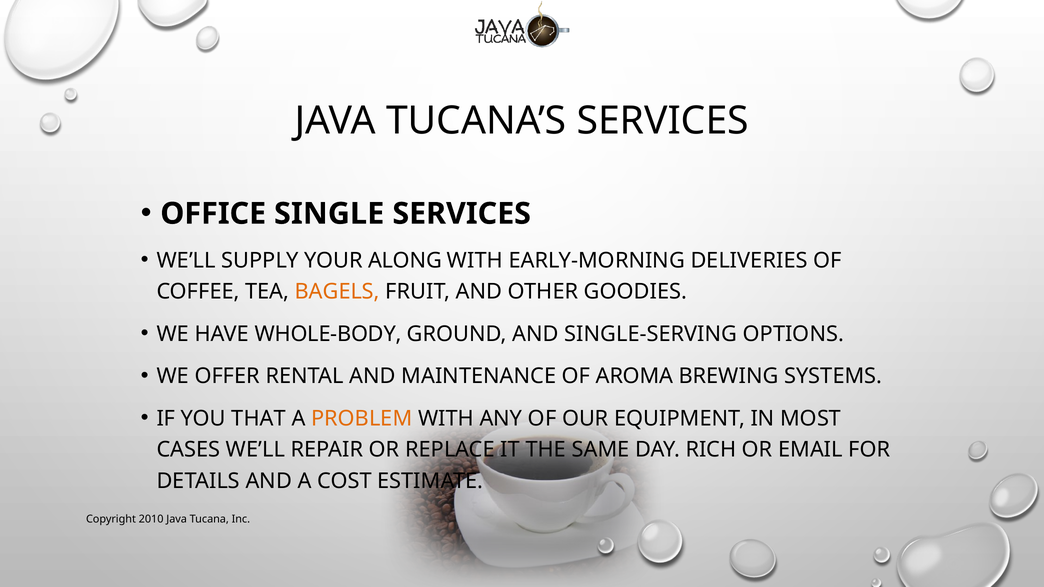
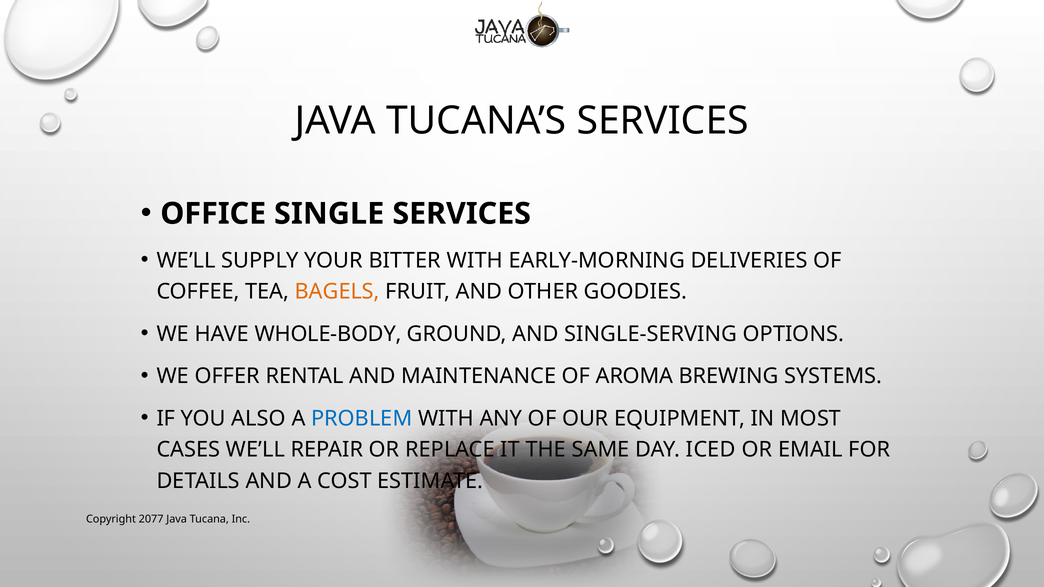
ALONG: ALONG -> BITTER
THAT: THAT -> ALSO
PROBLEM colour: orange -> blue
RICH: RICH -> ICED
2010: 2010 -> 2077
